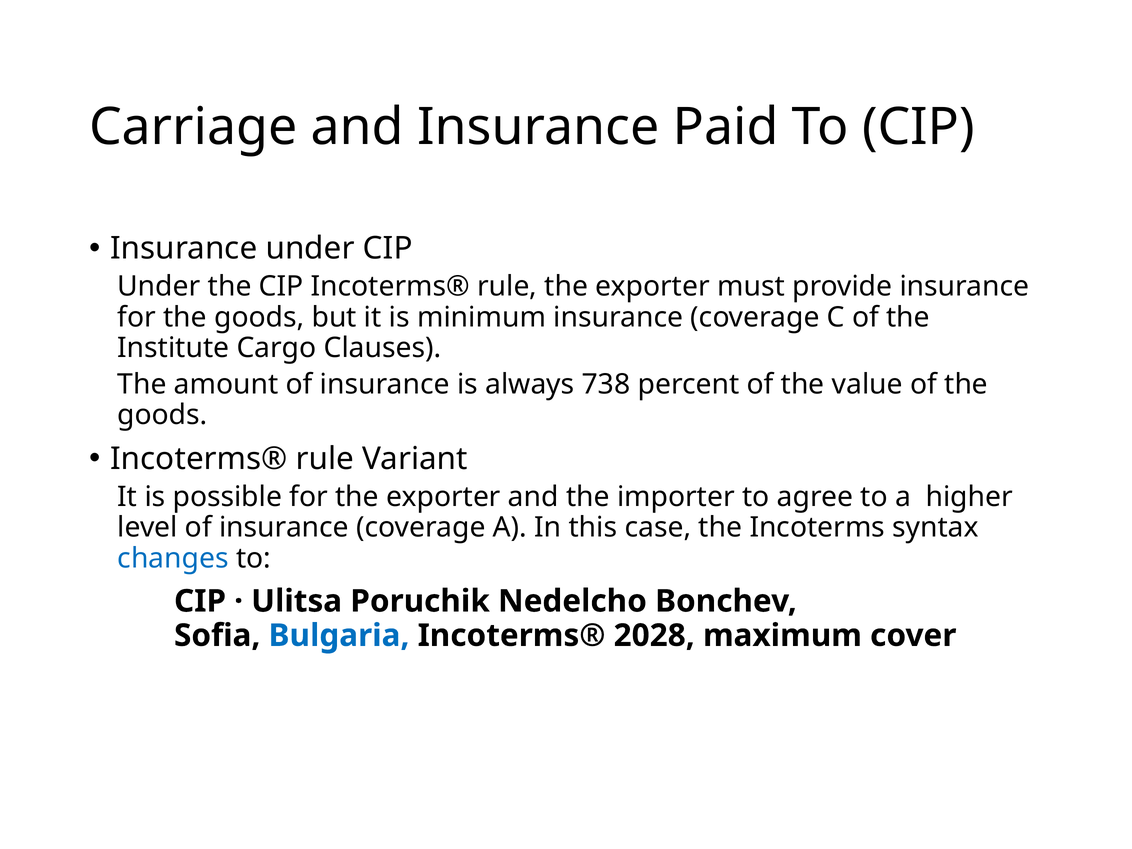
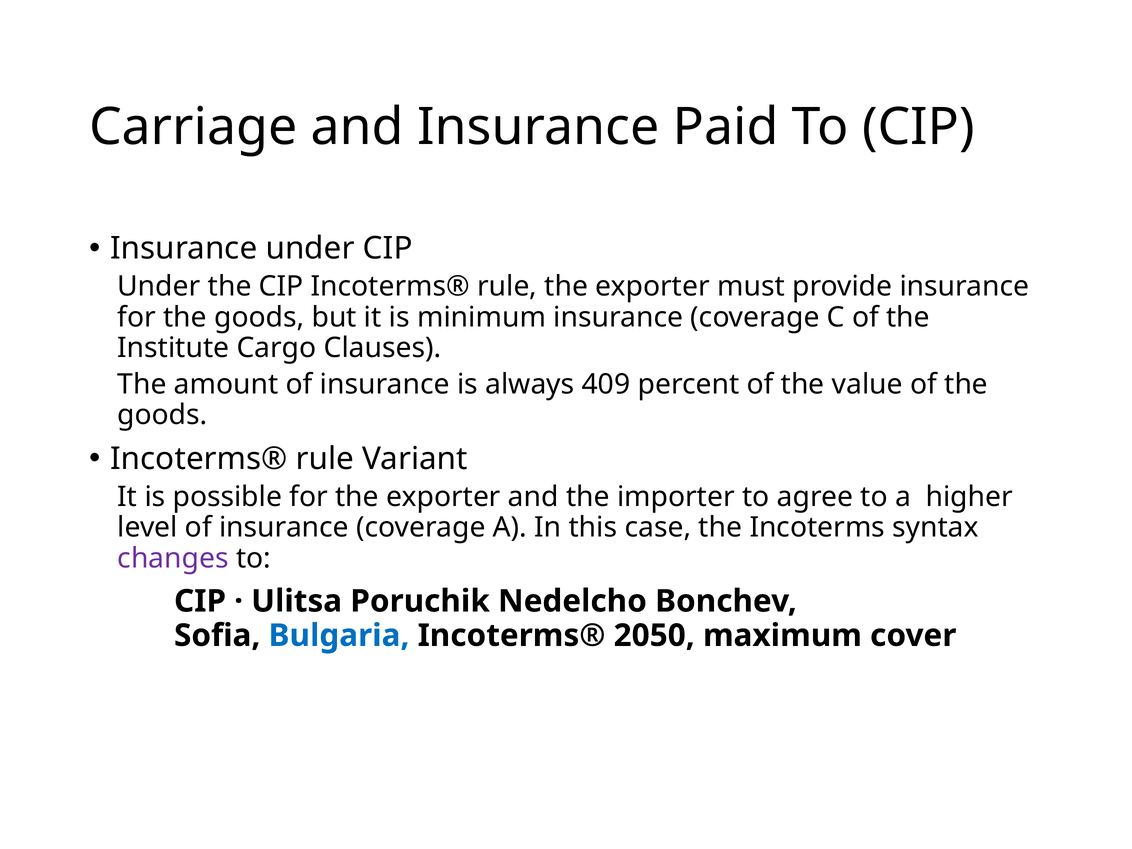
738: 738 -> 409
changes colour: blue -> purple
2028: 2028 -> 2050
